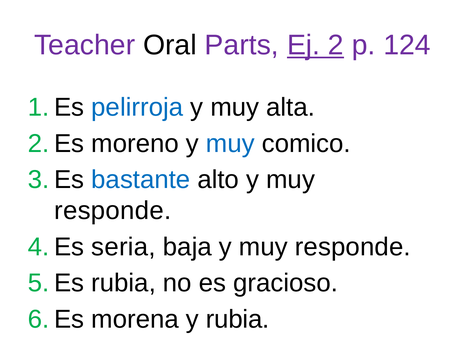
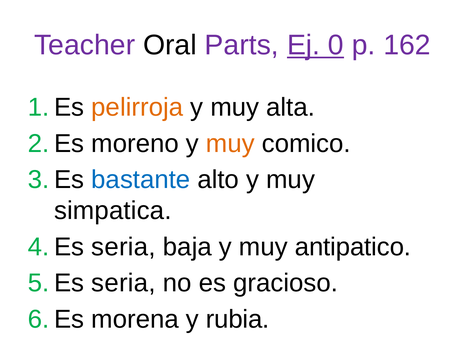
2: 2 -> 0
124: 124 -> 162
pelirroja colour: blue -> orange
muy at (230, 143) colour: blue -> orange
responde at (113, 211): responde -> simpatica
baja y muy responde: responde -> antipatico
rubia at (124, 283): rubia -> seria
